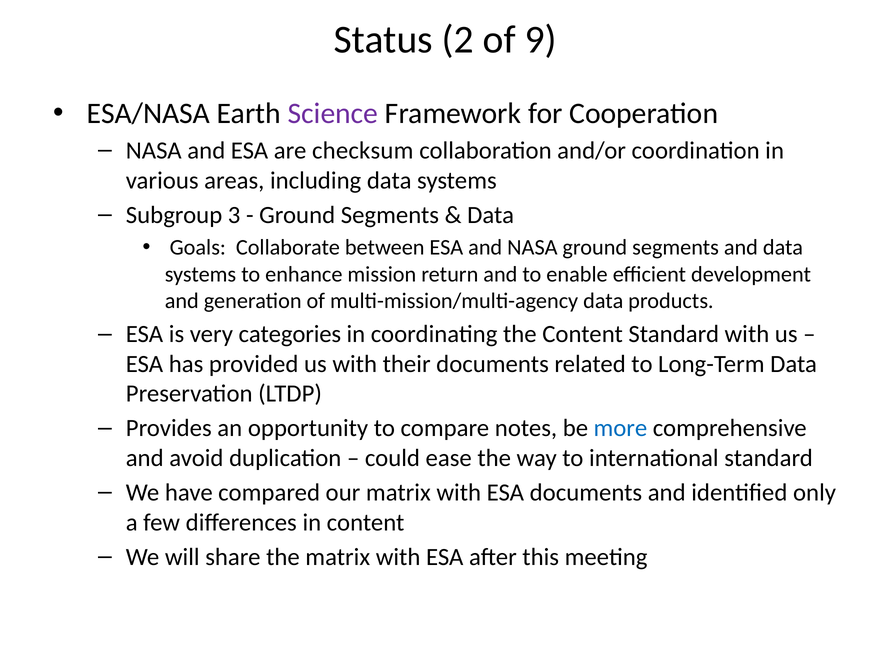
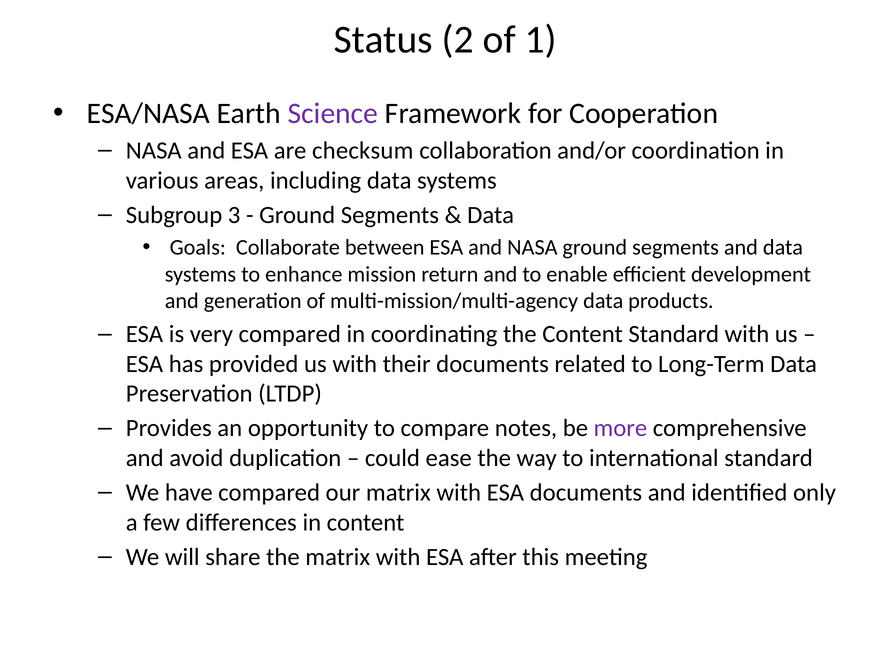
9: 9 -> 1
very categories: categories -> compared
more colour: blue -> purple
